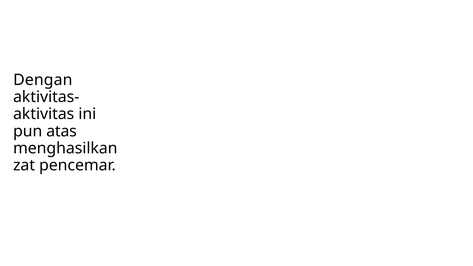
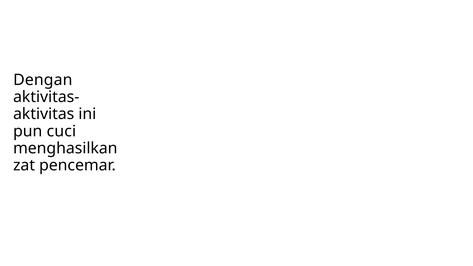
atas: atas -> cuci
